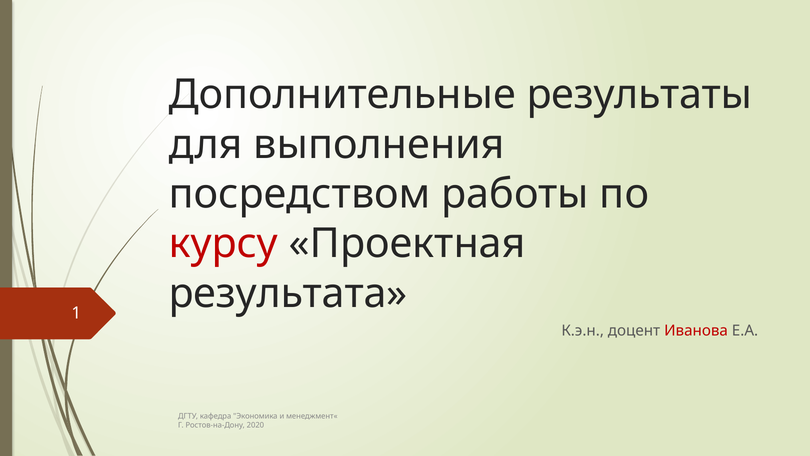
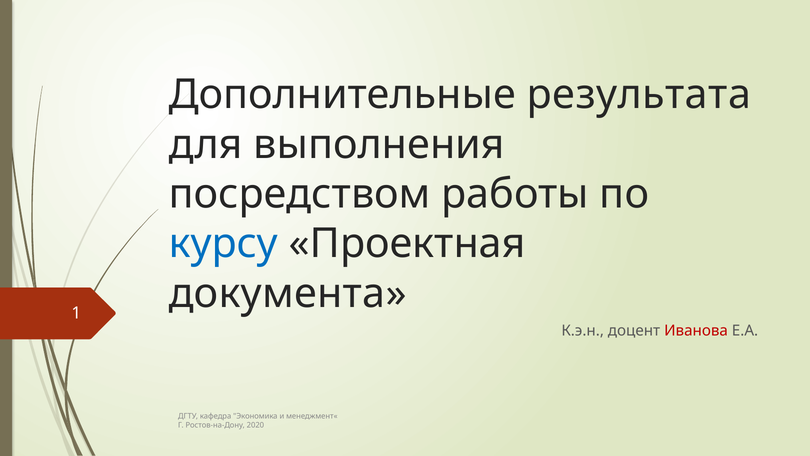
результаты: результаты -> результата
курсу colour: red -> blue
результата: результата -> документа
